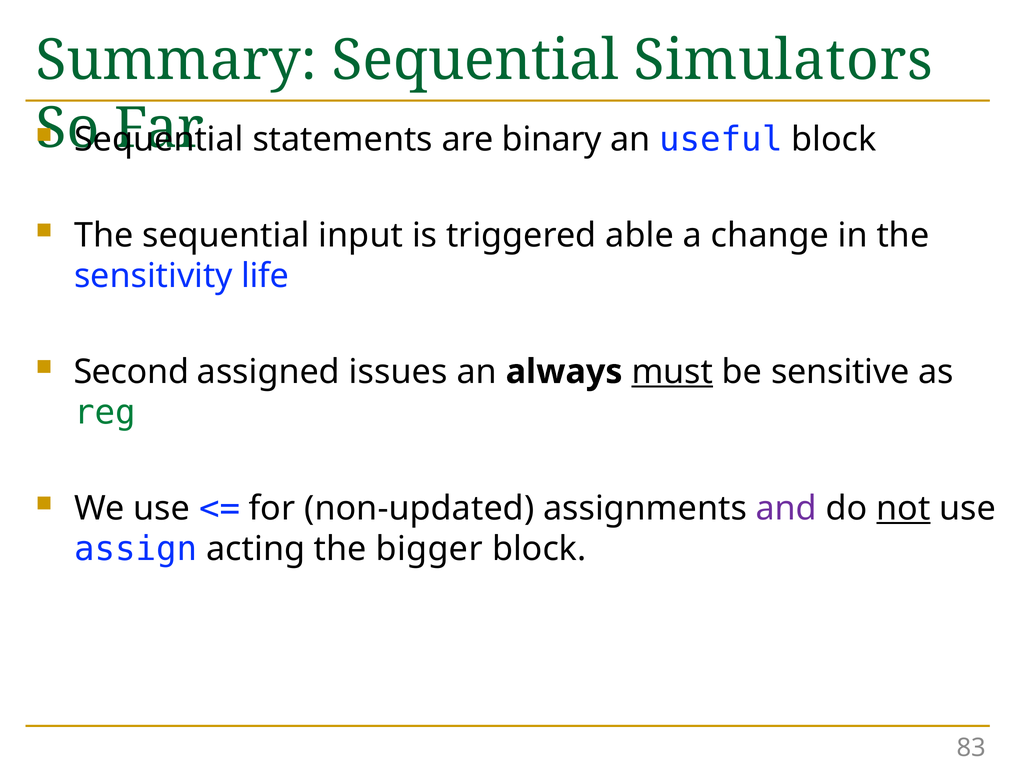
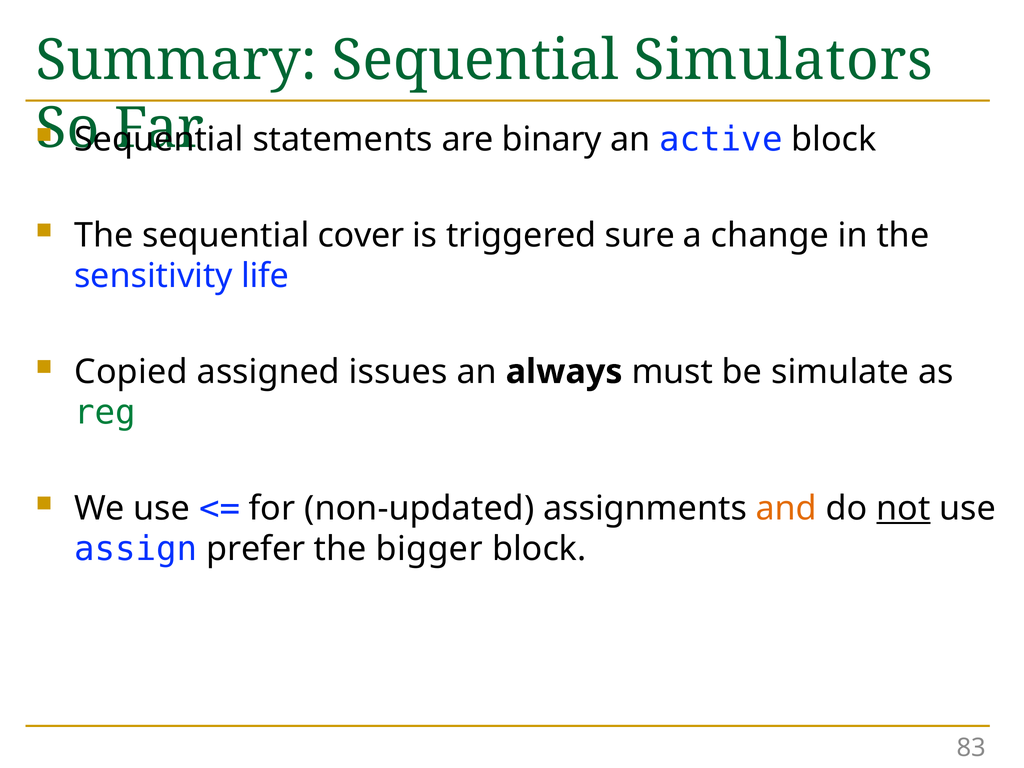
useful: useful -> active
input: input -> cover
able: able -> sure
Second: Second -> Copied
must underline: present -> none
sensitive: sensitive -> simulate
and colour: purple -> orange
acting: acting -> prefer
